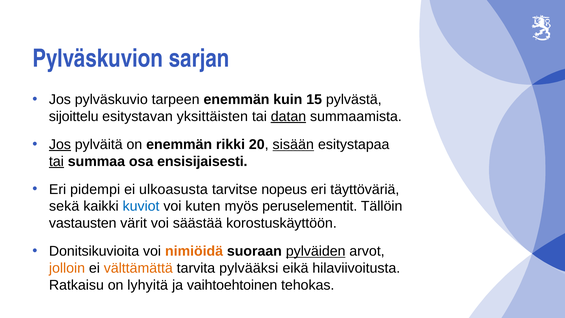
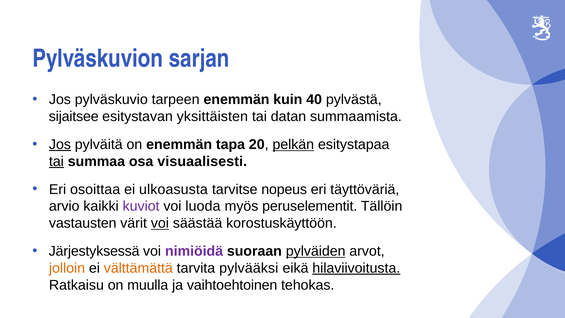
15: 15 -> 40
sijoittelu: sijoittelu -> sijaitsee
datan underline: present -> none
rikki: rikki -> tapa
sisään: sisään -> pelkän
ensisijaisesti: ensisijaisesti -> visuaalisesti
pidempi: pidempi -> osoittaa
sekä: sekä -> arvio
kuviot colour: blue -> purple
kuten: kuten -> luoda
voi at (160, 223) underline: none -> present
Donitsikuvioita: Donitsikuvioita -> Järjestyksessä
nimiöidä colour: orange -> purple
hilaviivoitusta underline: none -> present
lyhyitä: lyhyitä -> muulla
